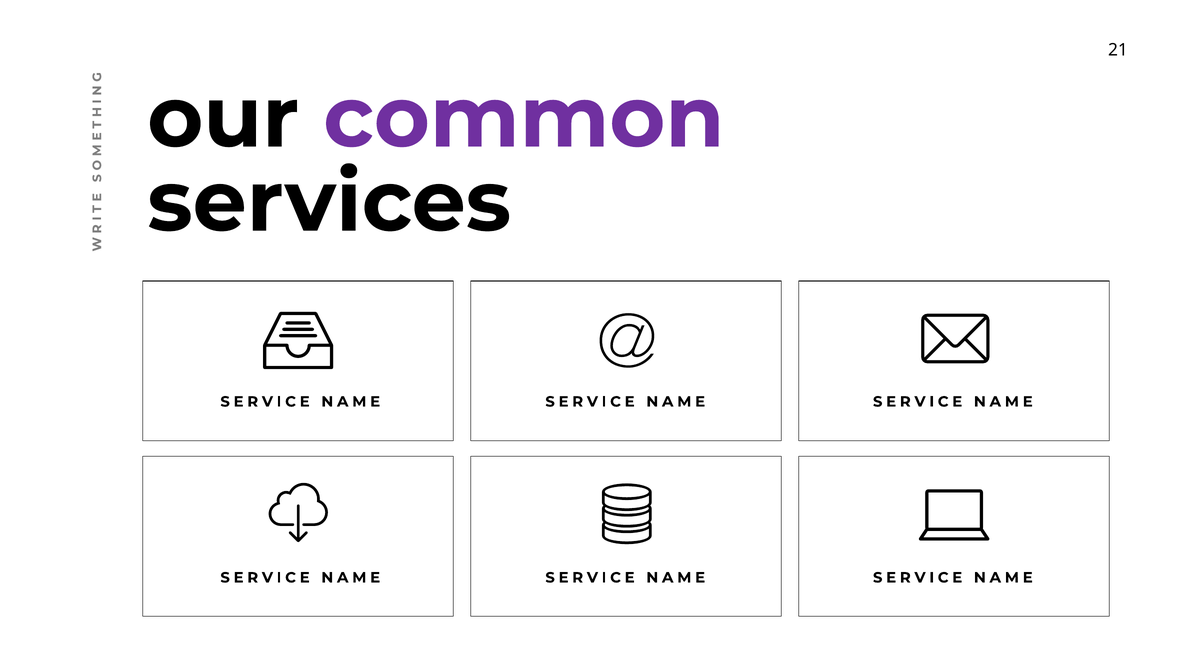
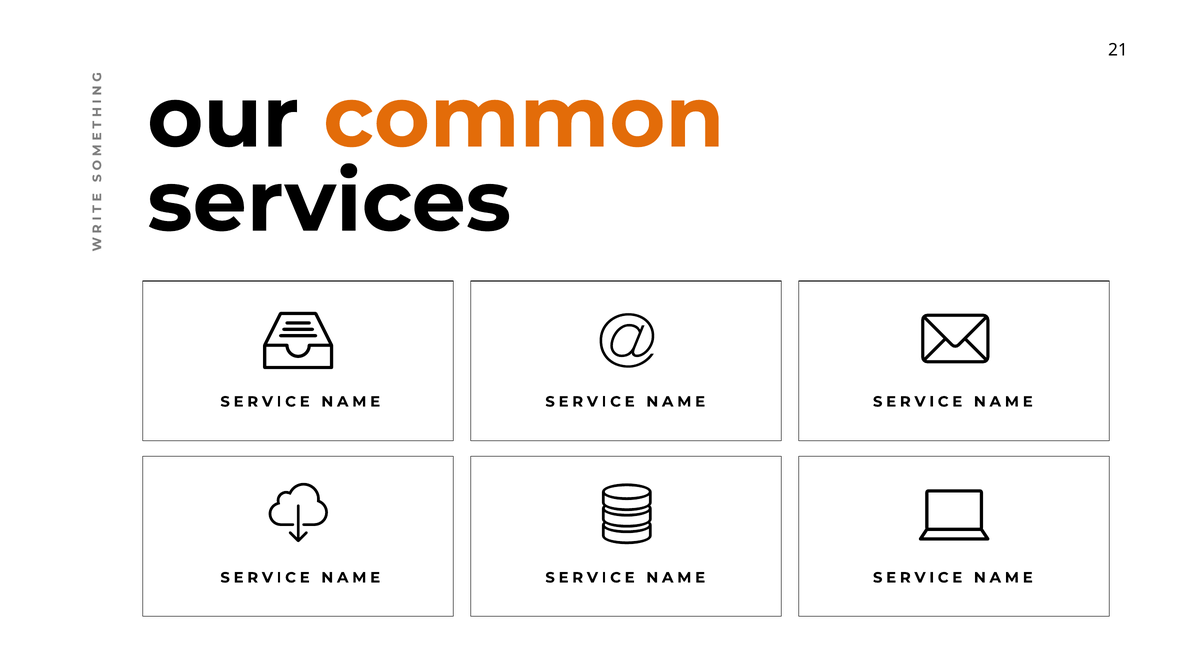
common colour: purple -> orange
